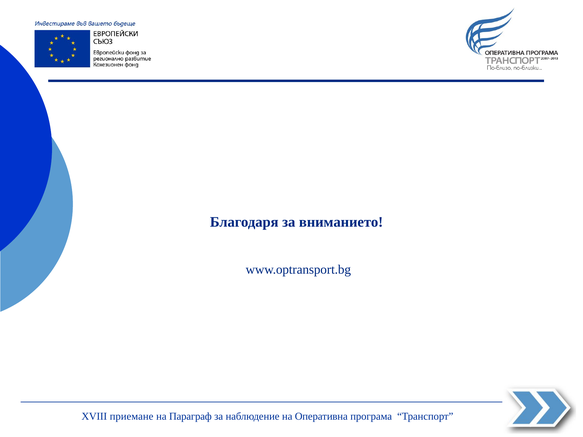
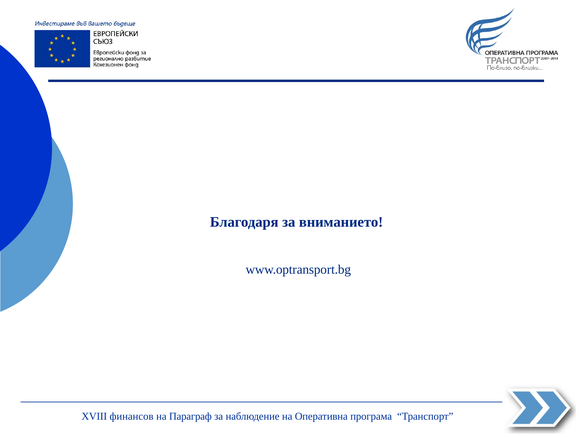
приемане: приемане -> финансов
